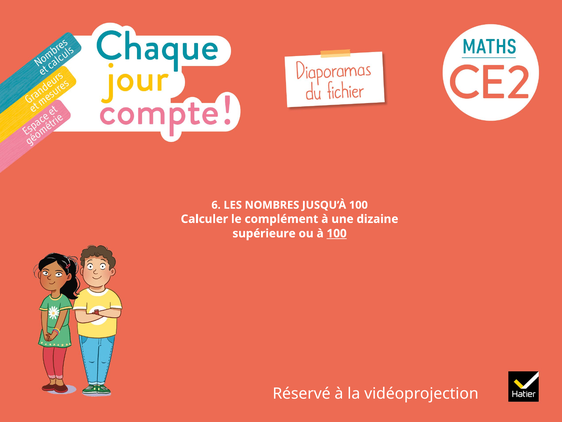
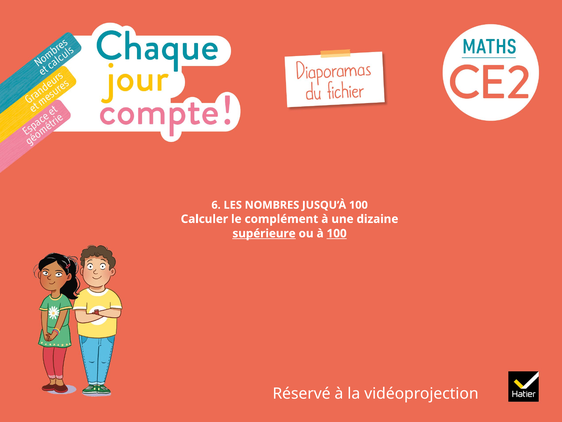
supérieure underline: none -> present
